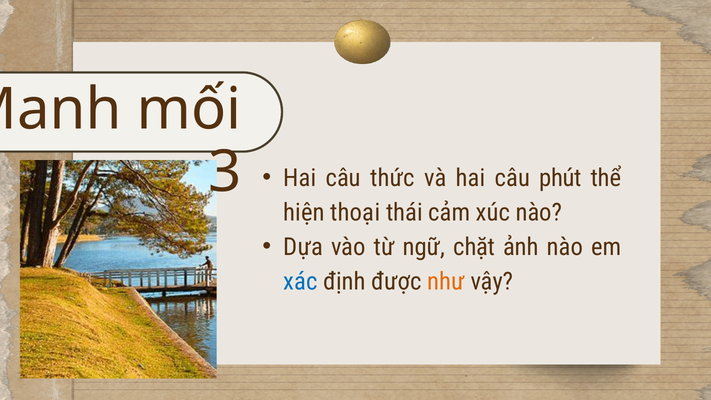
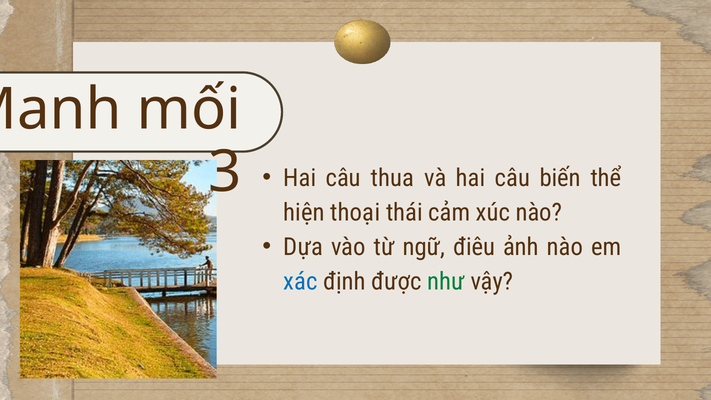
thức: thức -> thua
phút: phút -> biến
chặt: chặt -> điêu
như colour: orange -> green
